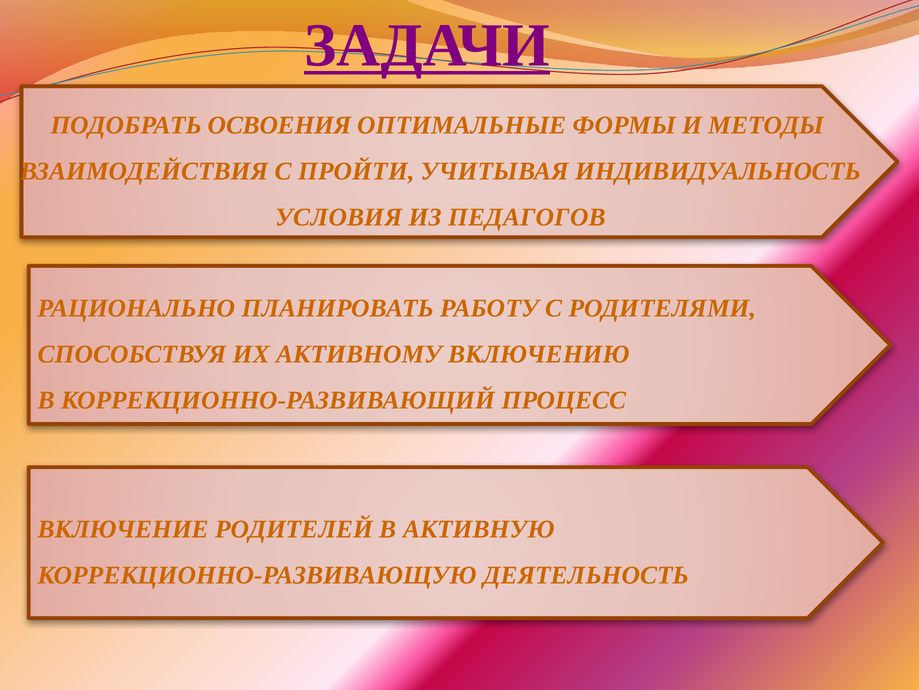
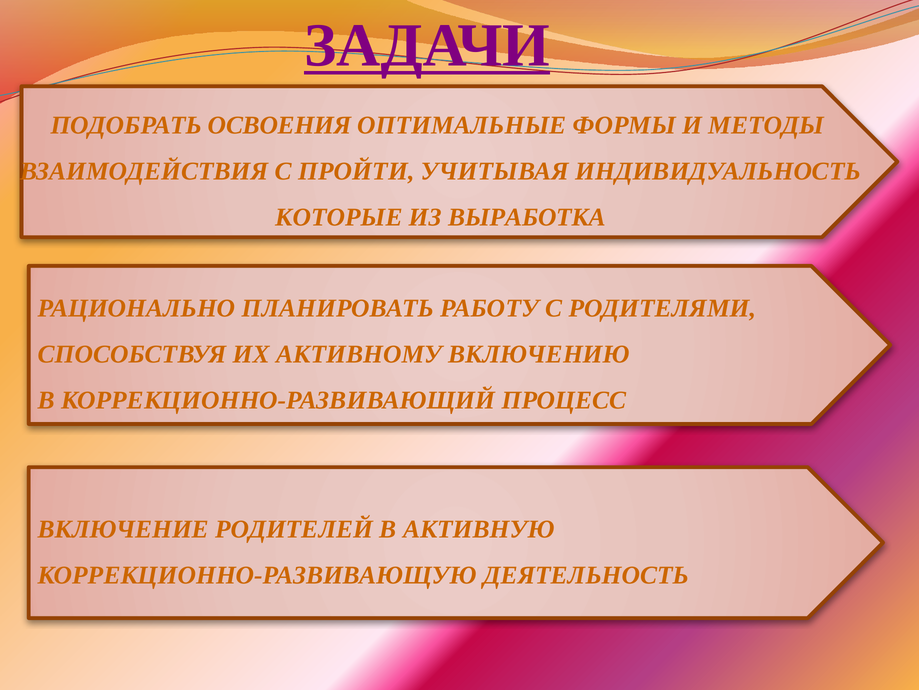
УСЛОВИЯ: УСЛОВИЯ -> КОТОРЫЕ
ПЕДАГОГОВ: ПЕДАГОГОВ -> ВЫРАБОТКА
